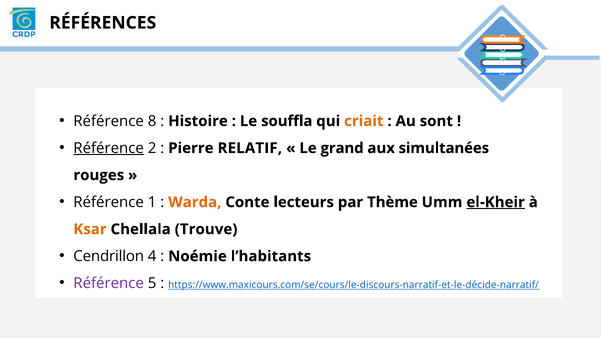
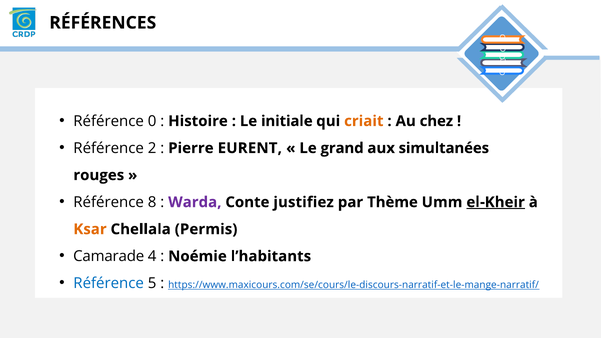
8: 8 -> 0
souffla: souffla -> initiale
sont: sont -> chez
Référence at (109, 148) underline: present -> none
RELATIF: RELATIF -> EURENT
1: 1 -> 8
Warda colour: orange -> purple
lecteurs: lecteurs -> justifiez
Trouve: Trouve -> Permis
Cendrillon: Cendrillon -> Camarade
Référence at (109, 283) colour: purple -> blue
https://www.maxicours.com/se/cours/le-discours-narratif-et-le-décide-narratif/: https://www.maxicours.com/se/cours/le-discours-narratif-et-le-décide-narratif/ -> https://www.maxicours.com/se/cours/le-discours-narratif-et-le-mange-narratif/
